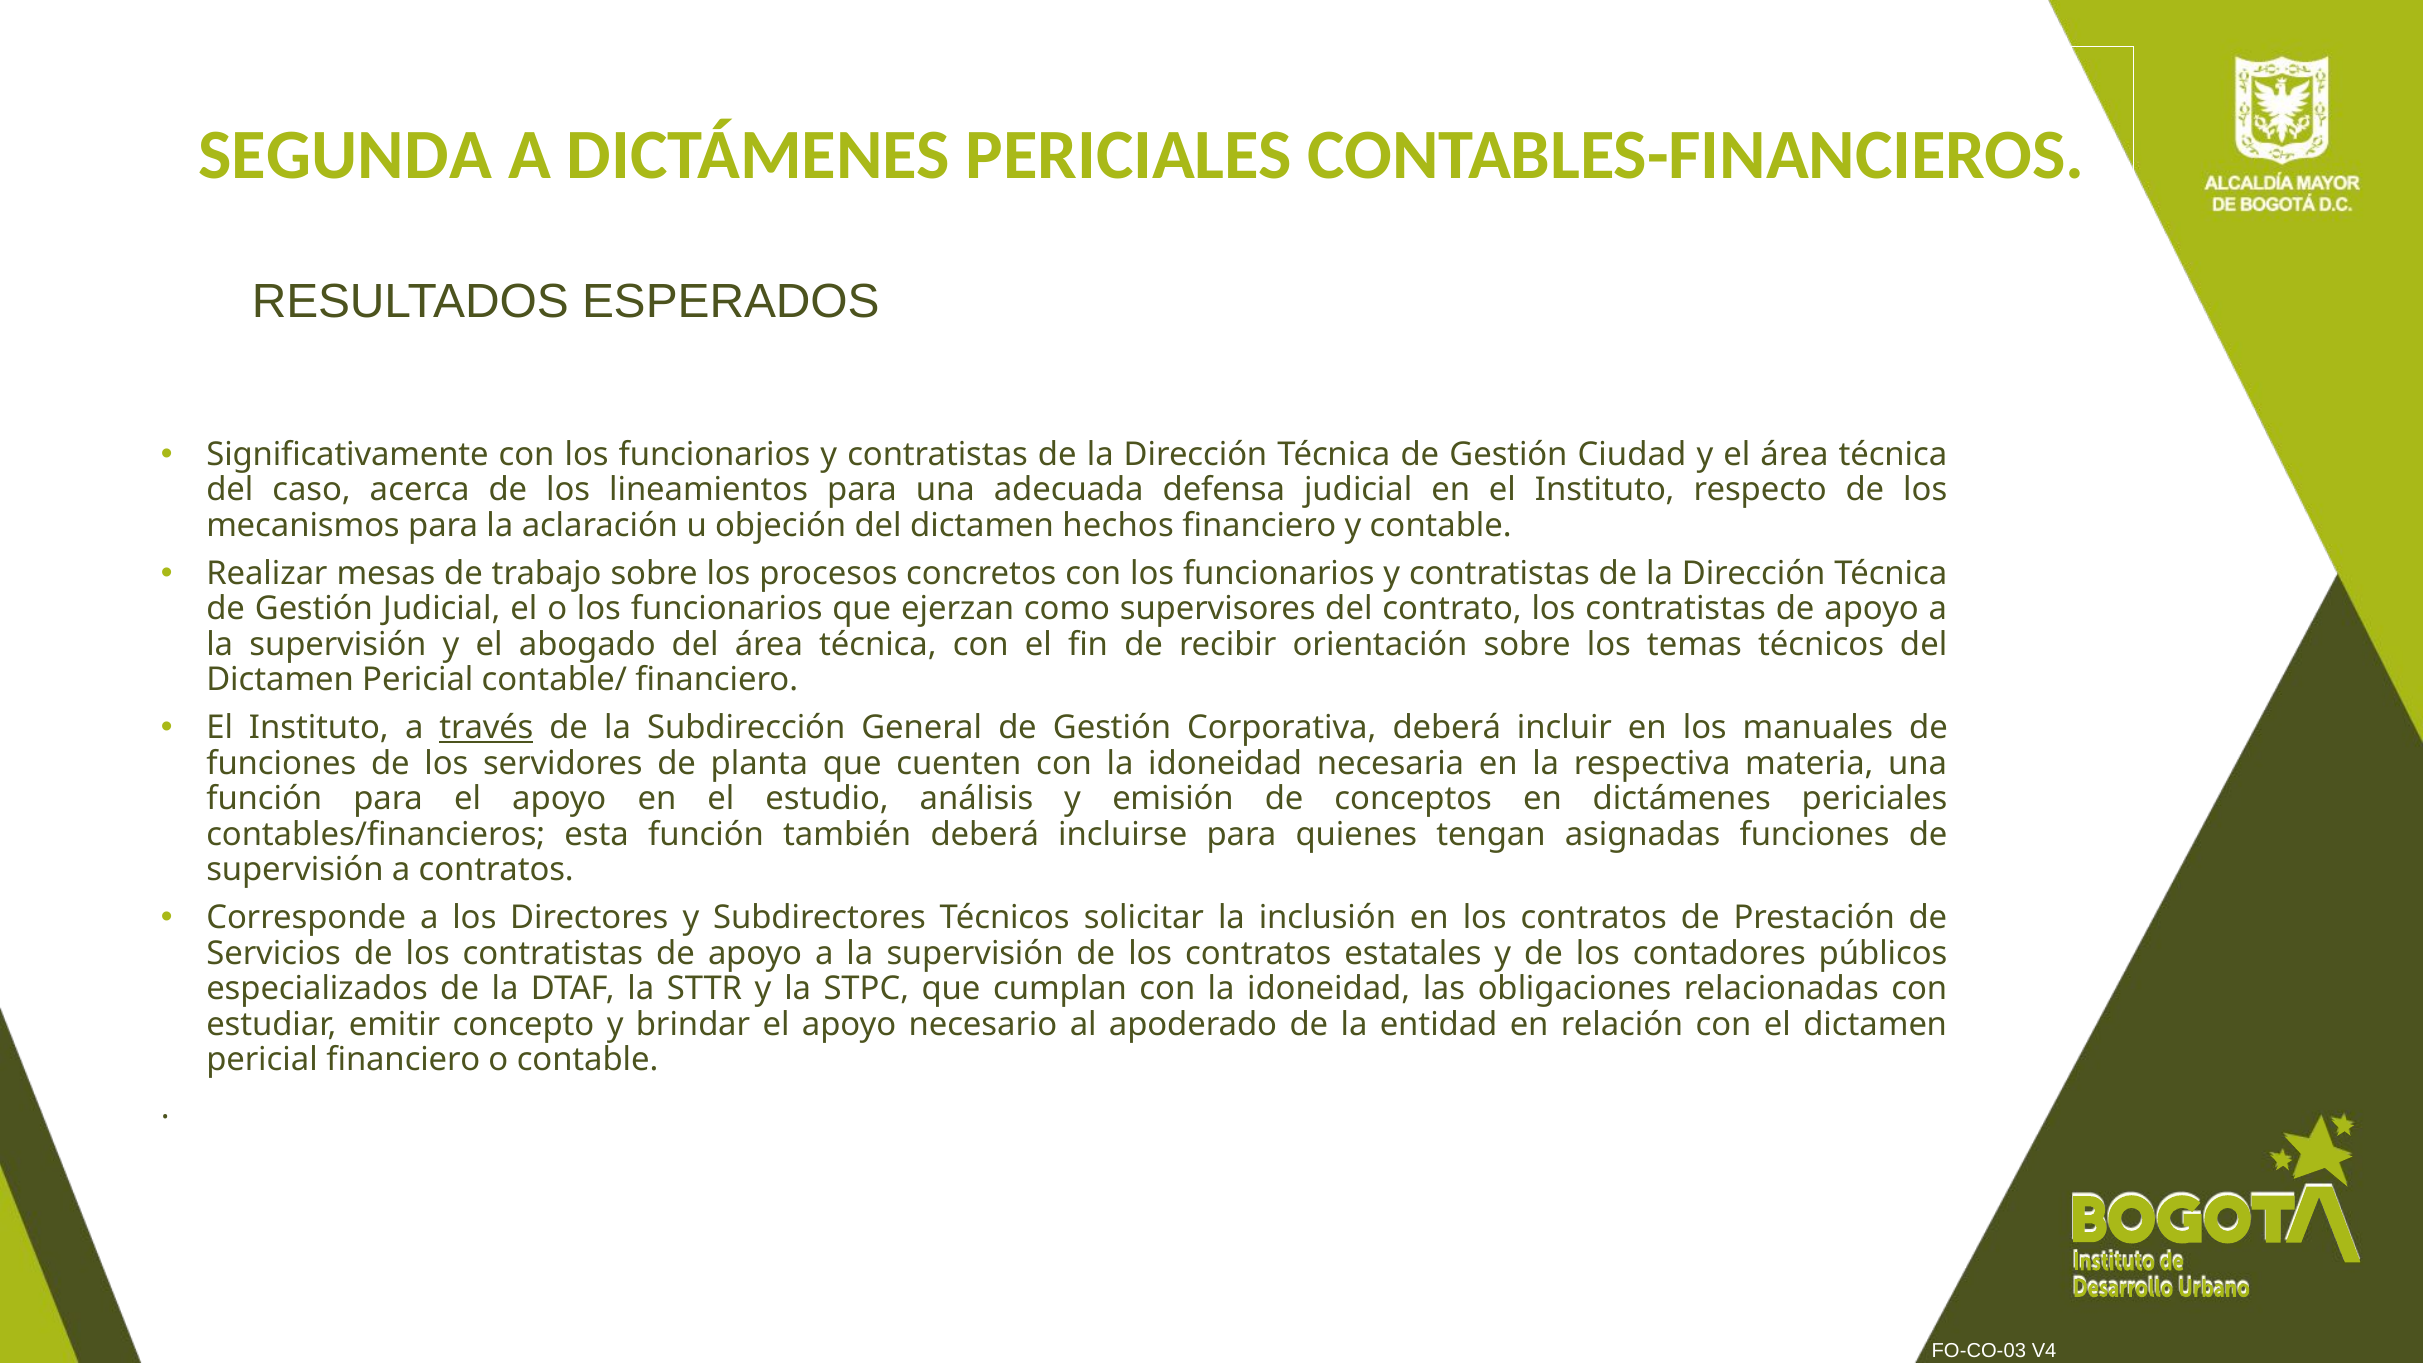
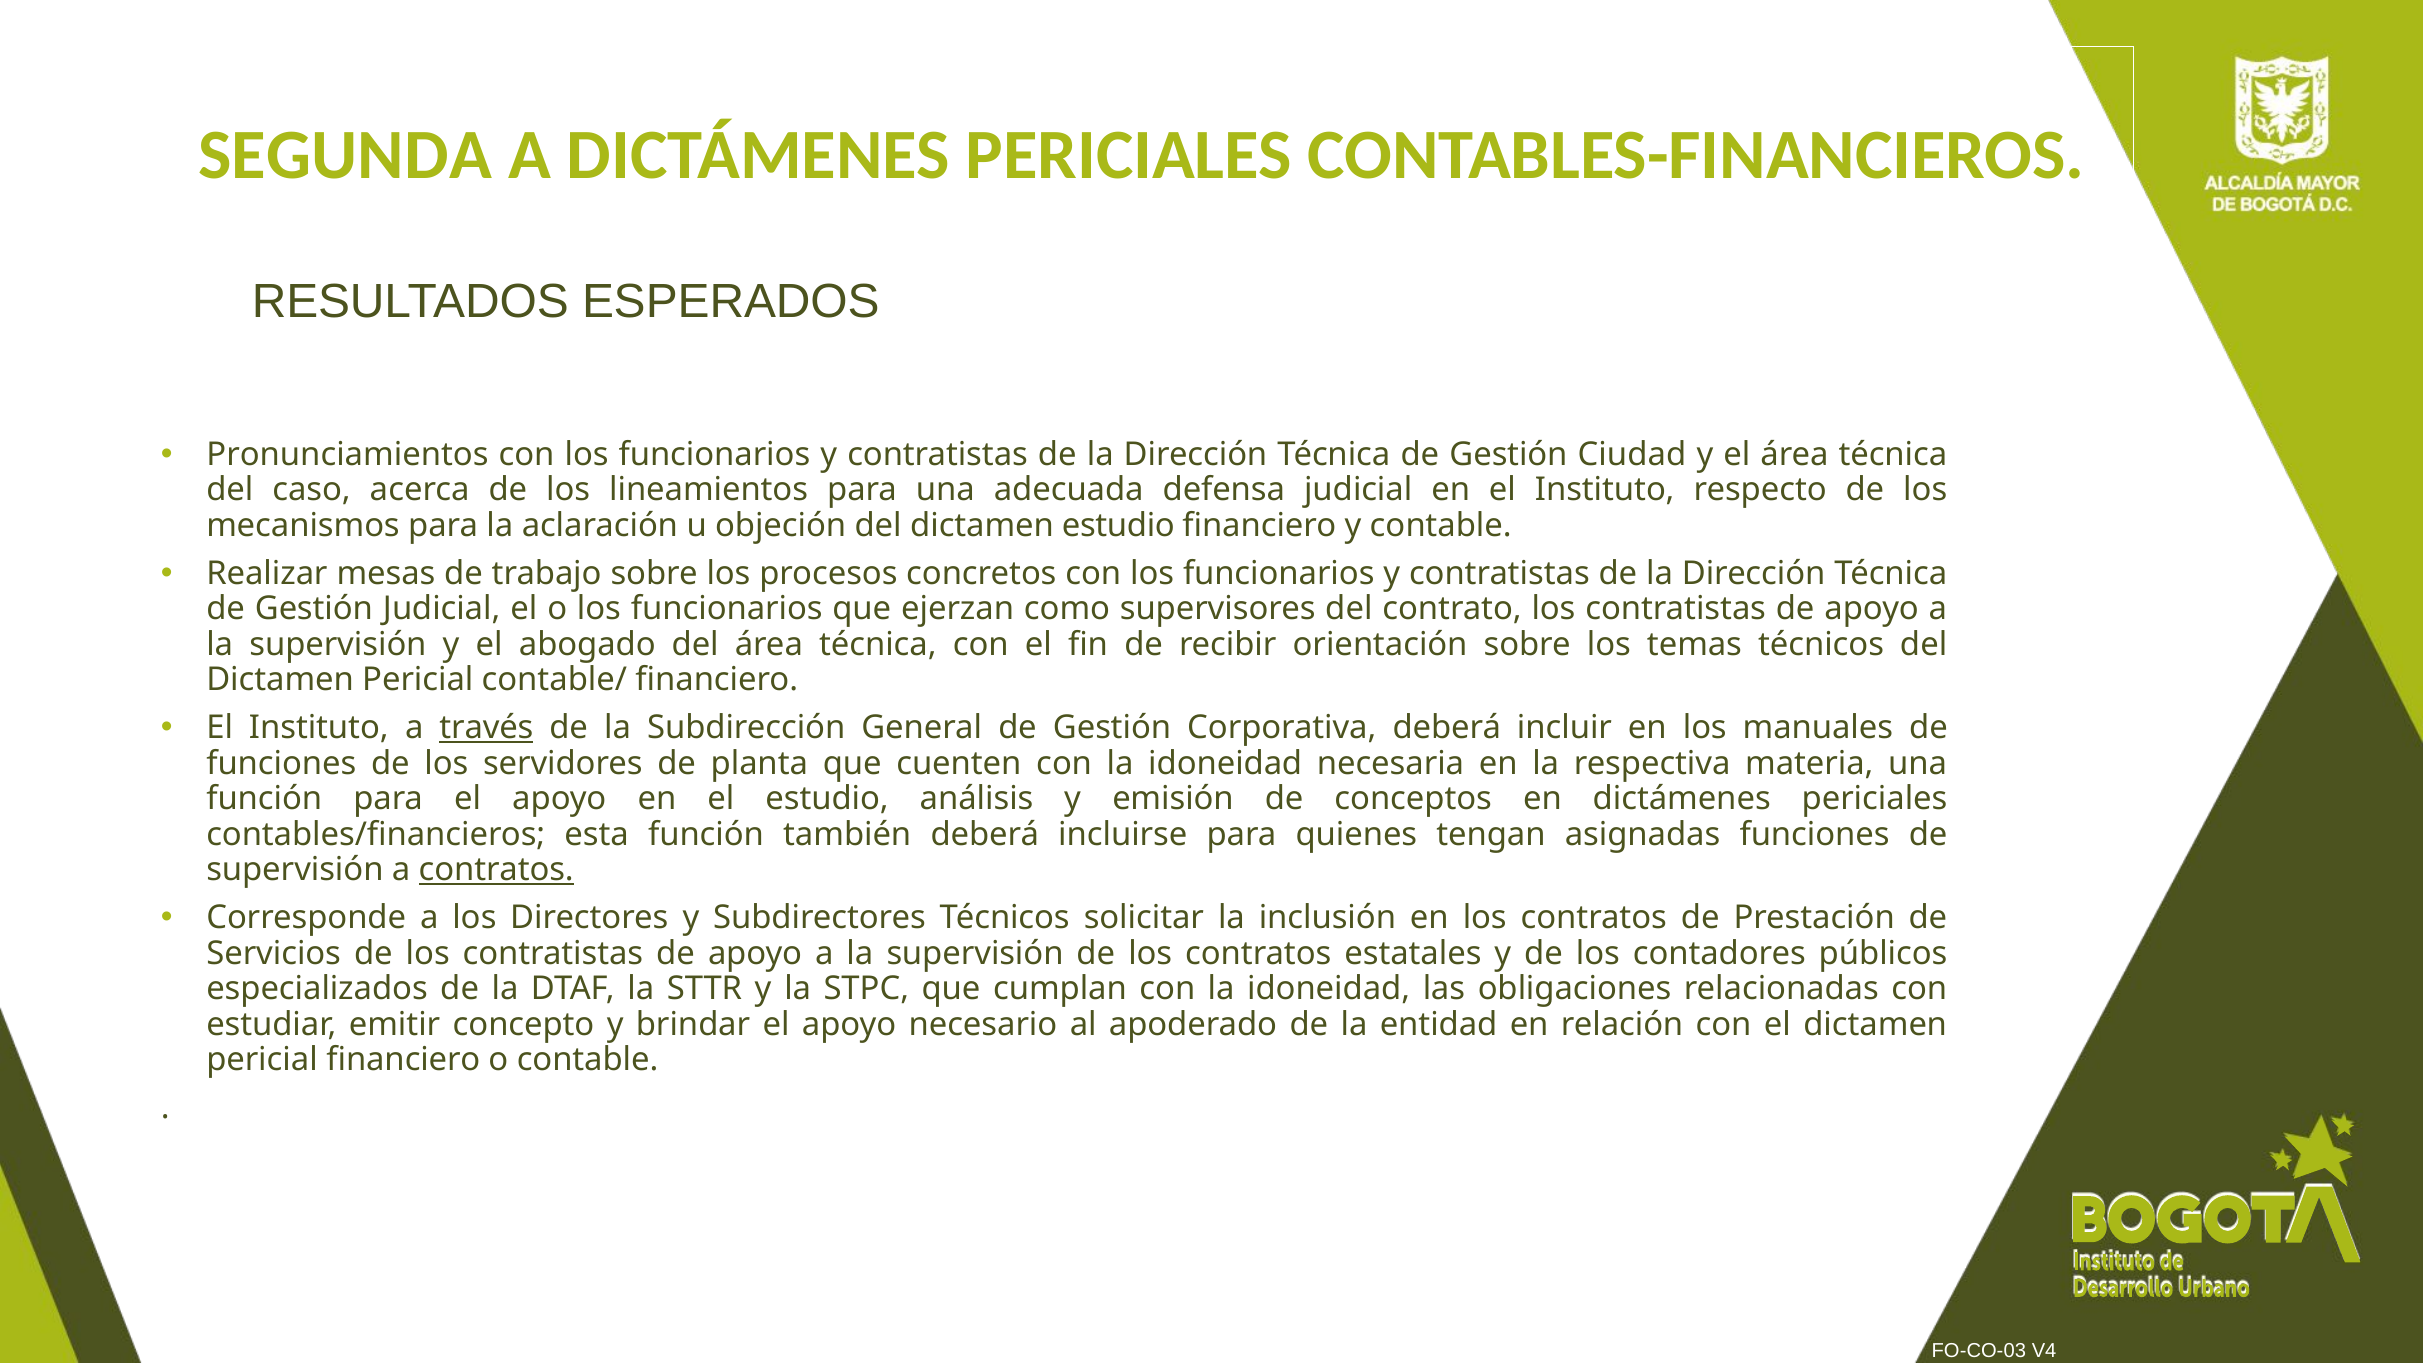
Significativamente: Significativamente -> Pronunciamientos
dictamen hechos: hechos -> estudio
contratos at (496, 870) underline: none -> present
